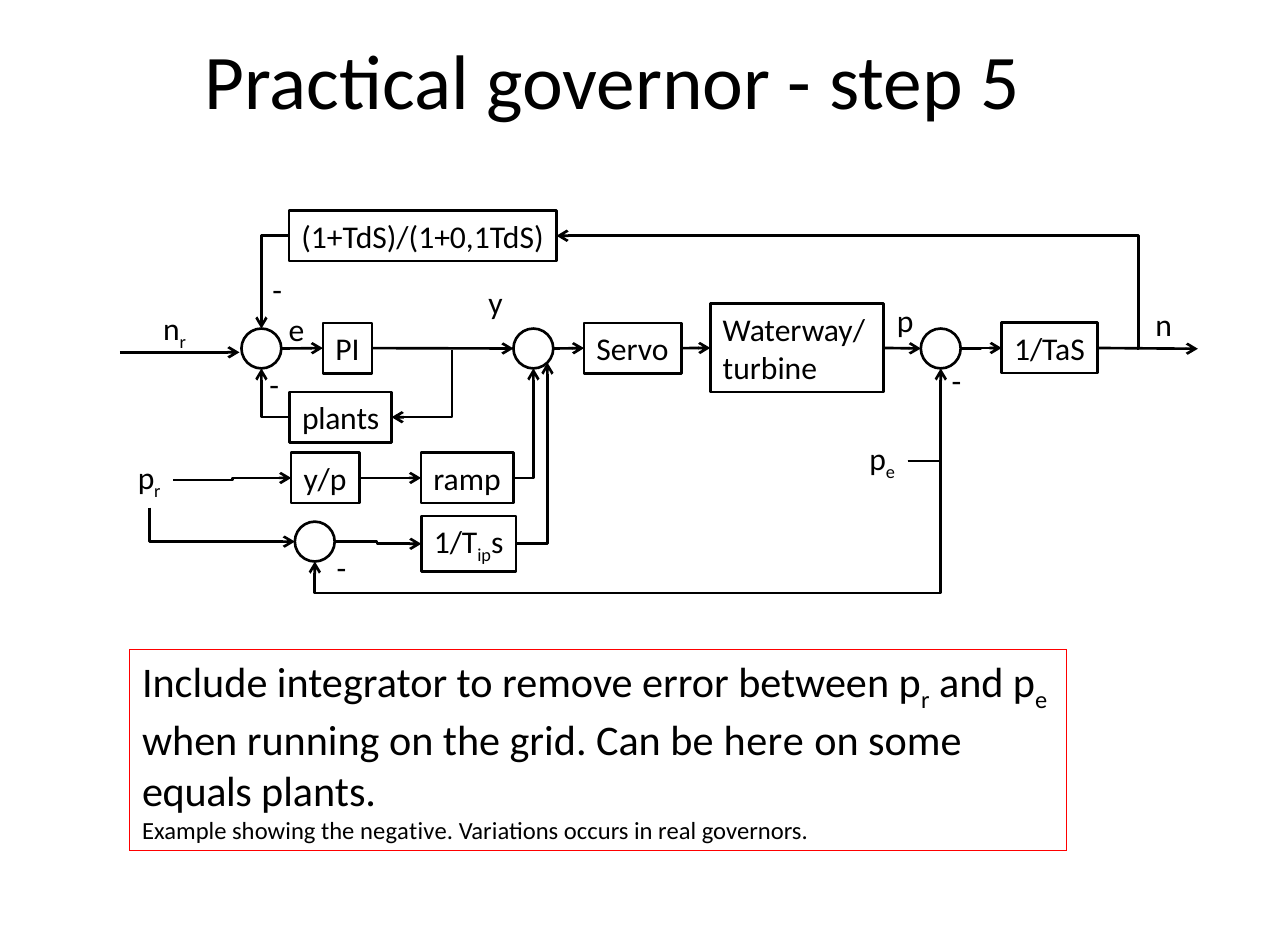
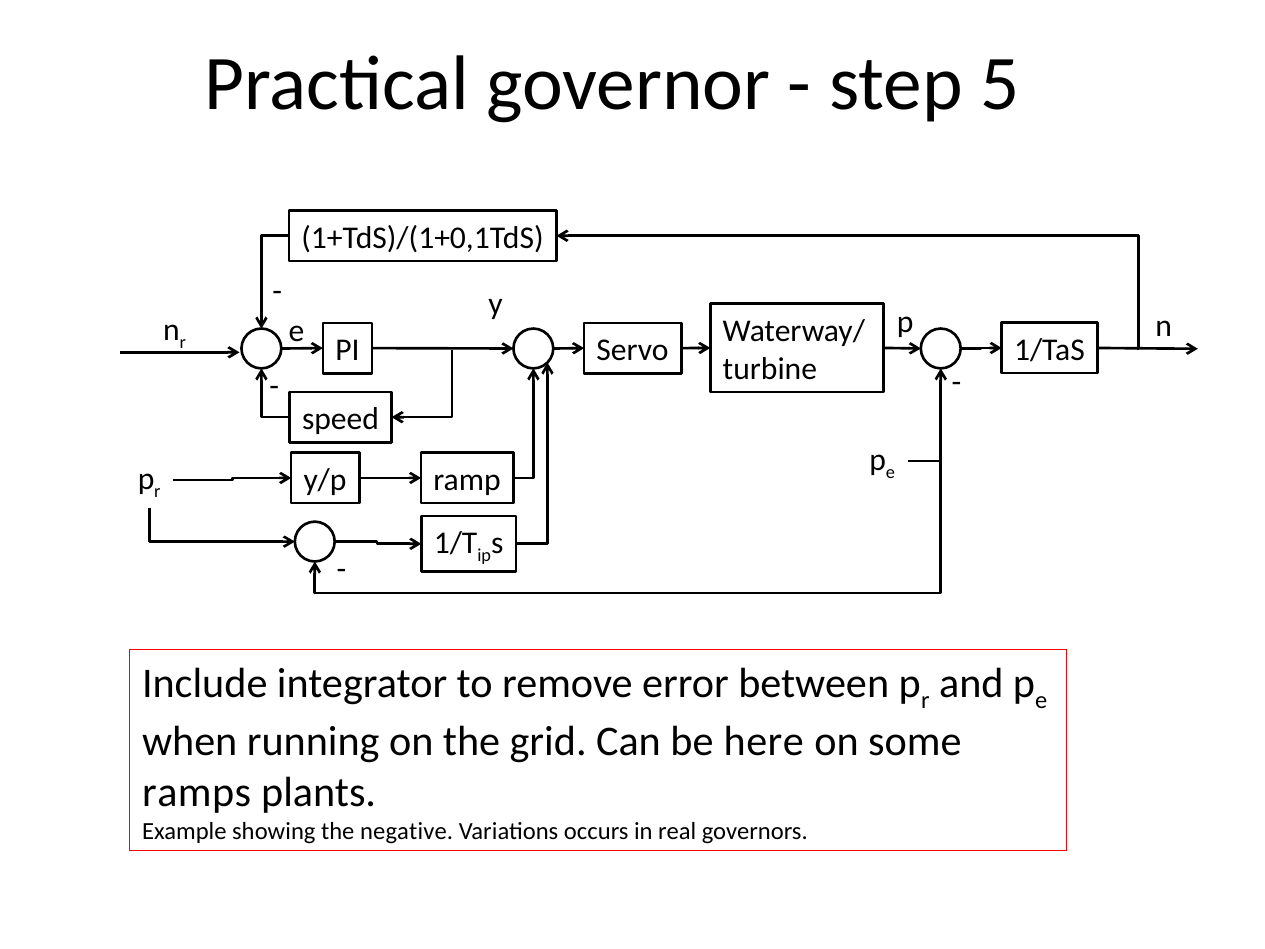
plants at (341, 419): plants -> speed
equals: equals -> ramps
